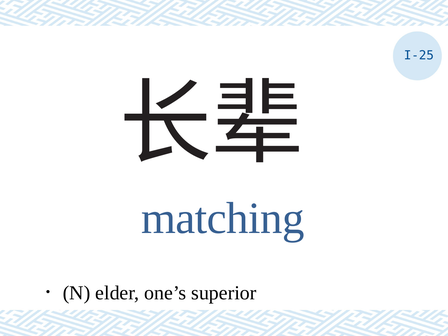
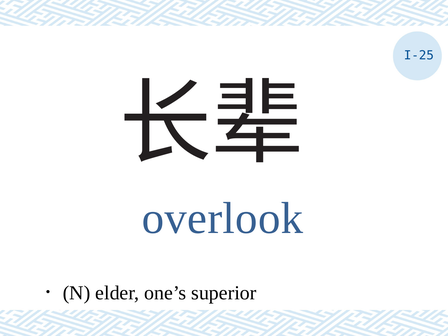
matching: matching -> overlook
